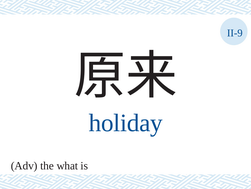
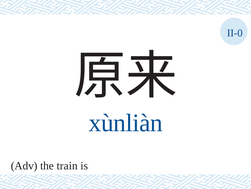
II-9: II-9 -> II-0
holiday: holiday -> xùnliàn
what: what -> train
